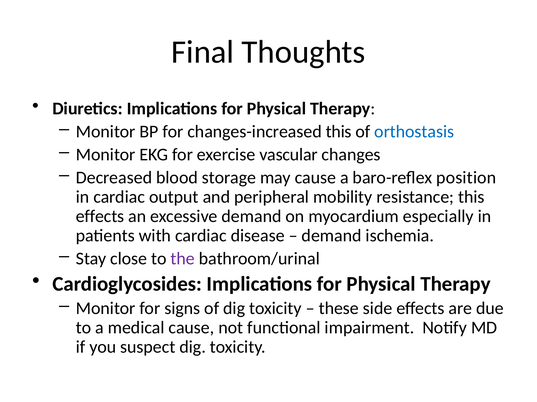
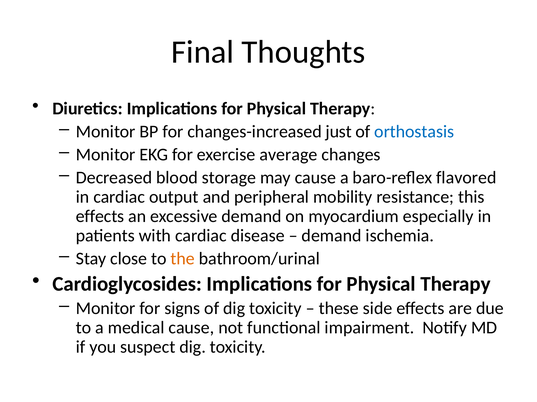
changes-increased this: this -> just
vascular: vascular -> average
position: position -> flavored
the colour: purple -> orange
